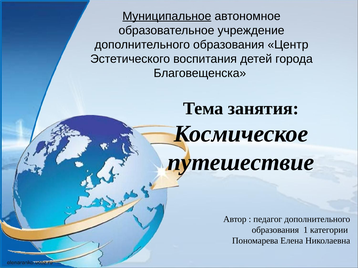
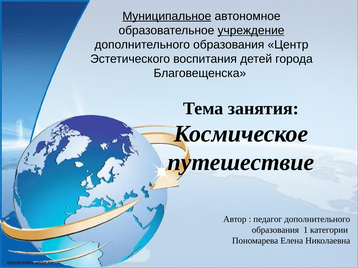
учреждение underline: none -> present
